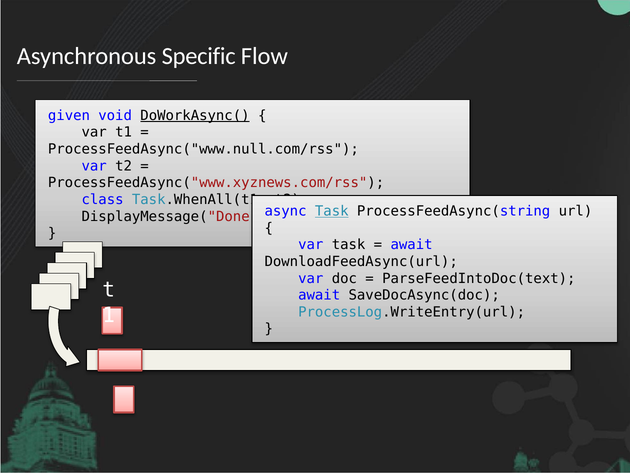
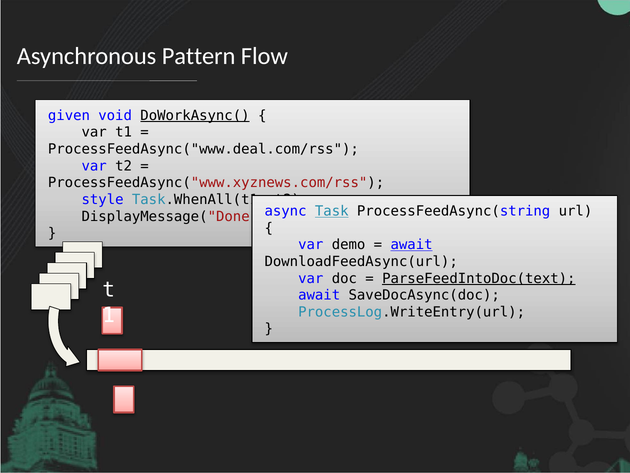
Specific: Specific -> Pattern
ProcessFeedAsync("www.null.com/rss: ProcessFeedAsync("www.null.com/rss -> ProcessFeedAsync("www.deal.com/rss
class: class -> style
var task: task -> demo
await at (412, 245) underline: none -> present
ParseFeedIntoDoc(text underline: none -> present
